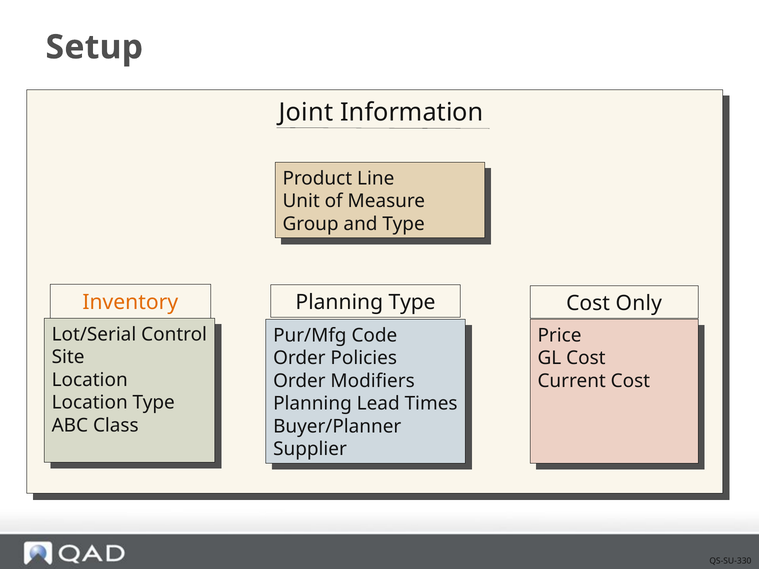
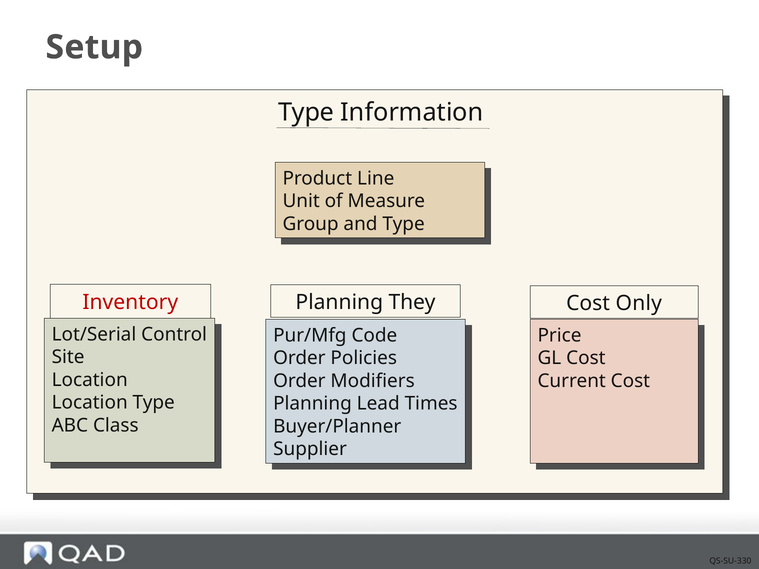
Joint at (306, 113): Joint -> Type
Inventory colour: orange -> red
Planning Type: Type -> They
